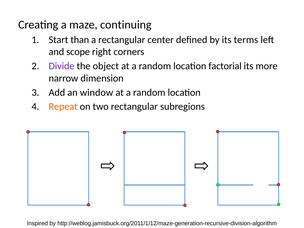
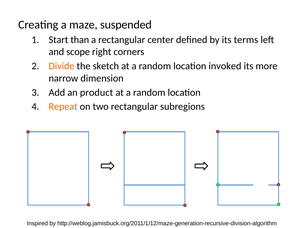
continuing: continuing -> suspended
Divide colour: purple -> orange
object: object -> sketch
factorial: factorial -> invoked
window: window -> product
